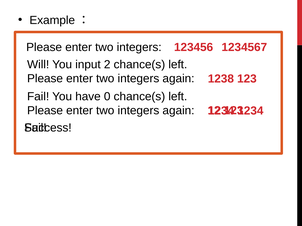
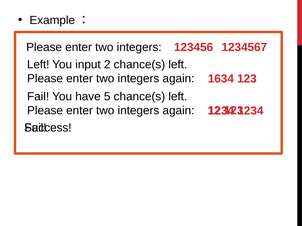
Will at (38, 65): Will -> Left
1238: 1238 -> 1634
0: 0 -> 5
